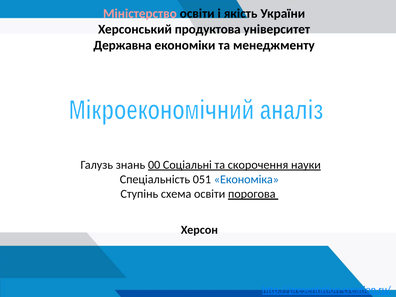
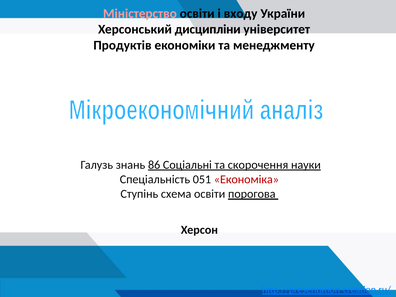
якість: якість -> входу
продуктова: продуктова -> дисципліни
Державна: Державна -> Продуктів
00: 00 -> 86
Економіка colour: blue -> red
